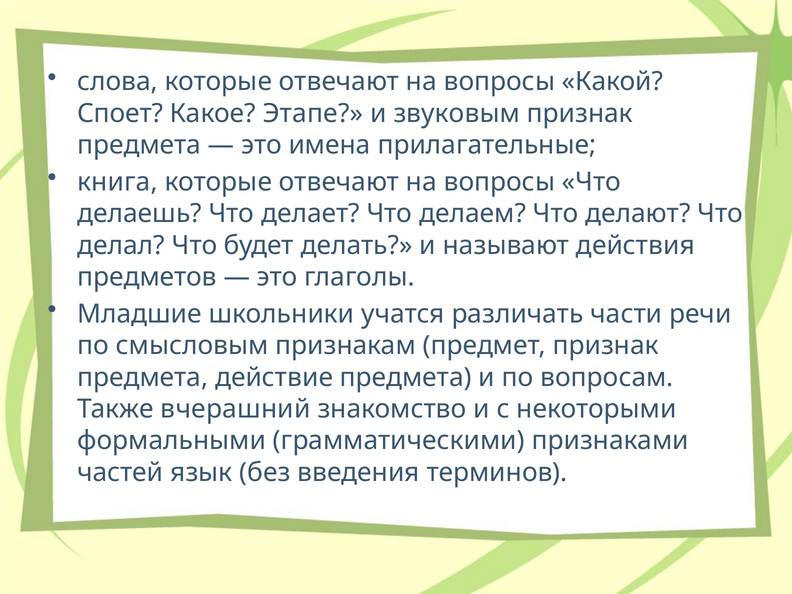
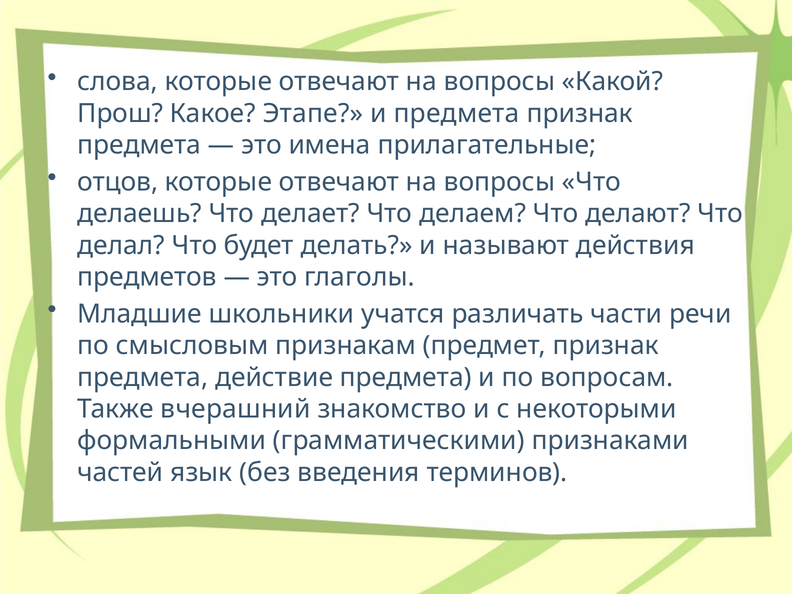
Споет: Споет -> Прош
и звуковым: звуковым -> предмета
книга: книга -> отцов
